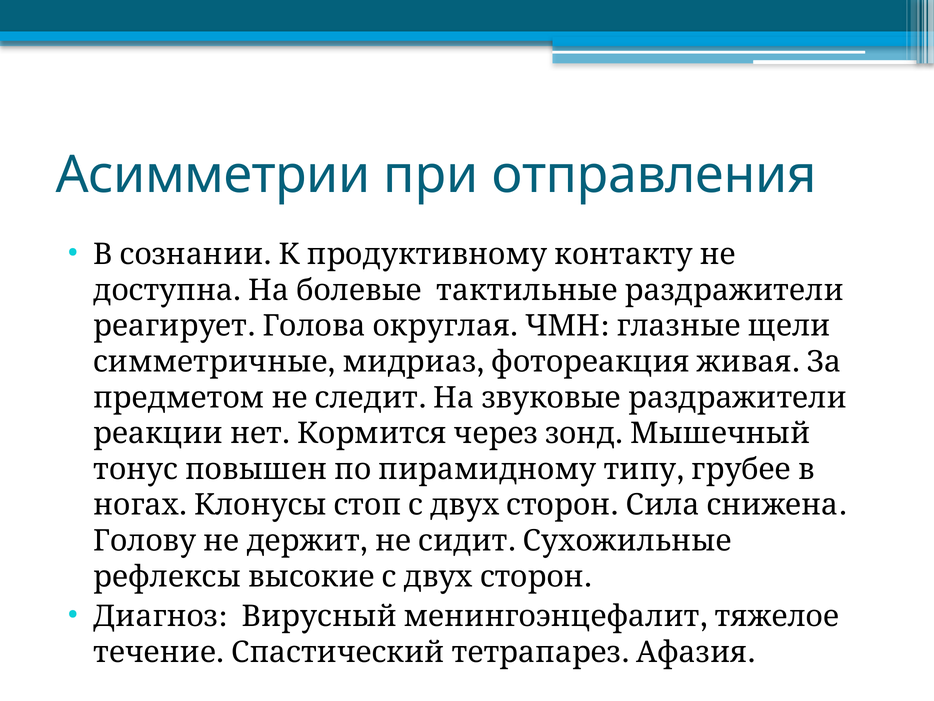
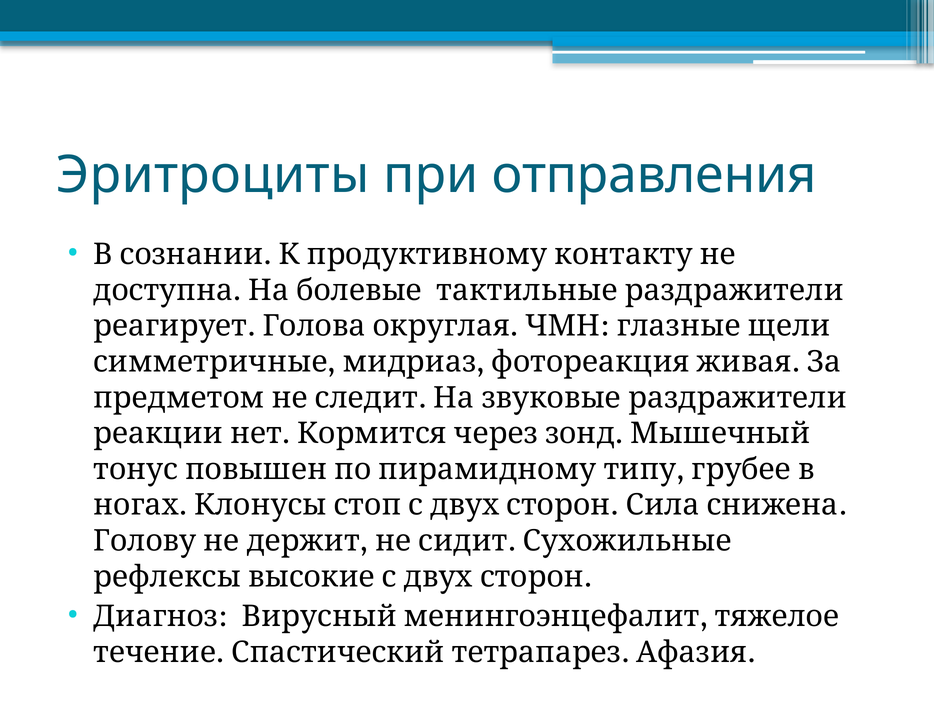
Асимметрии: Асимметрии -> Эритроциты
